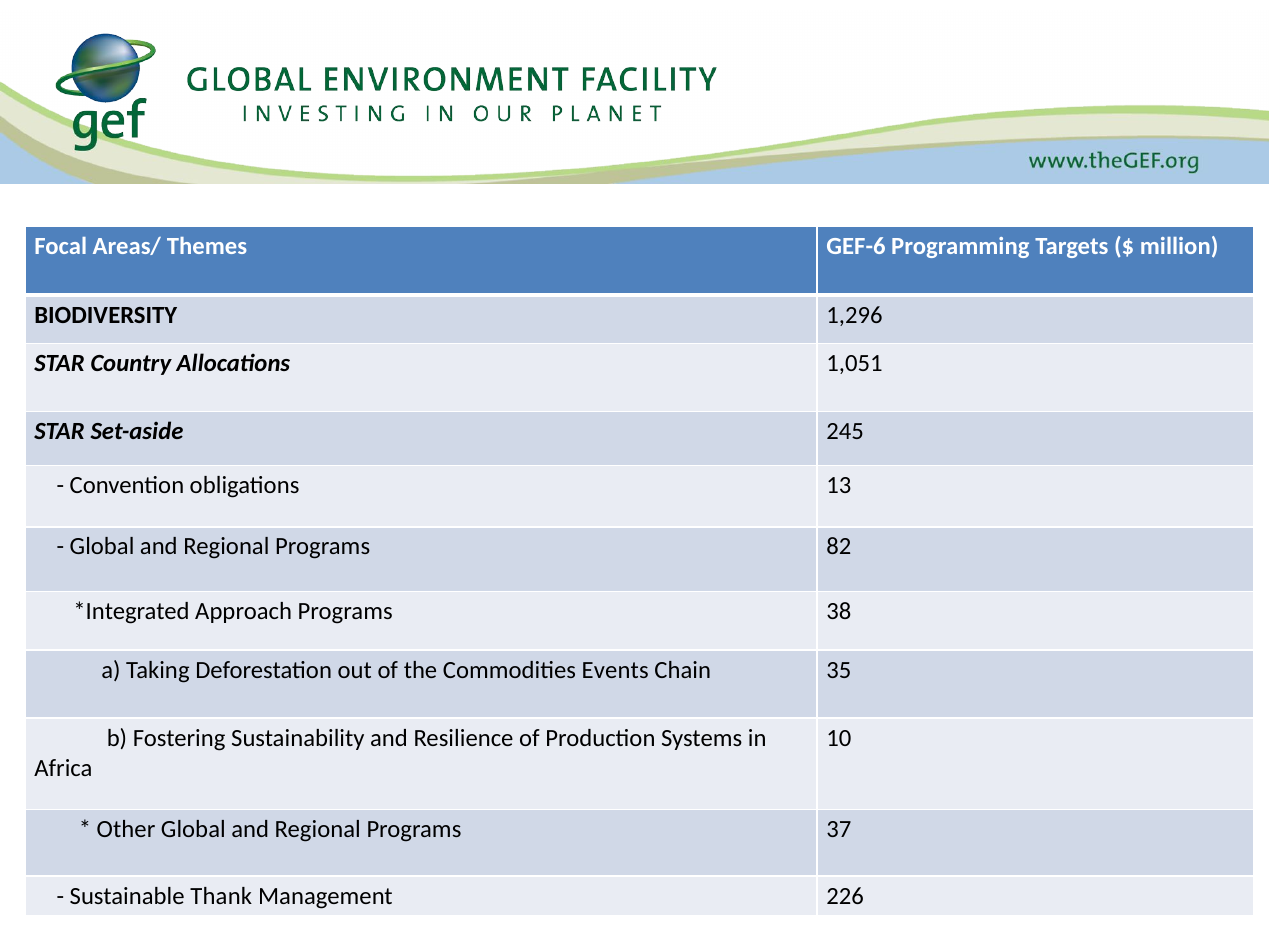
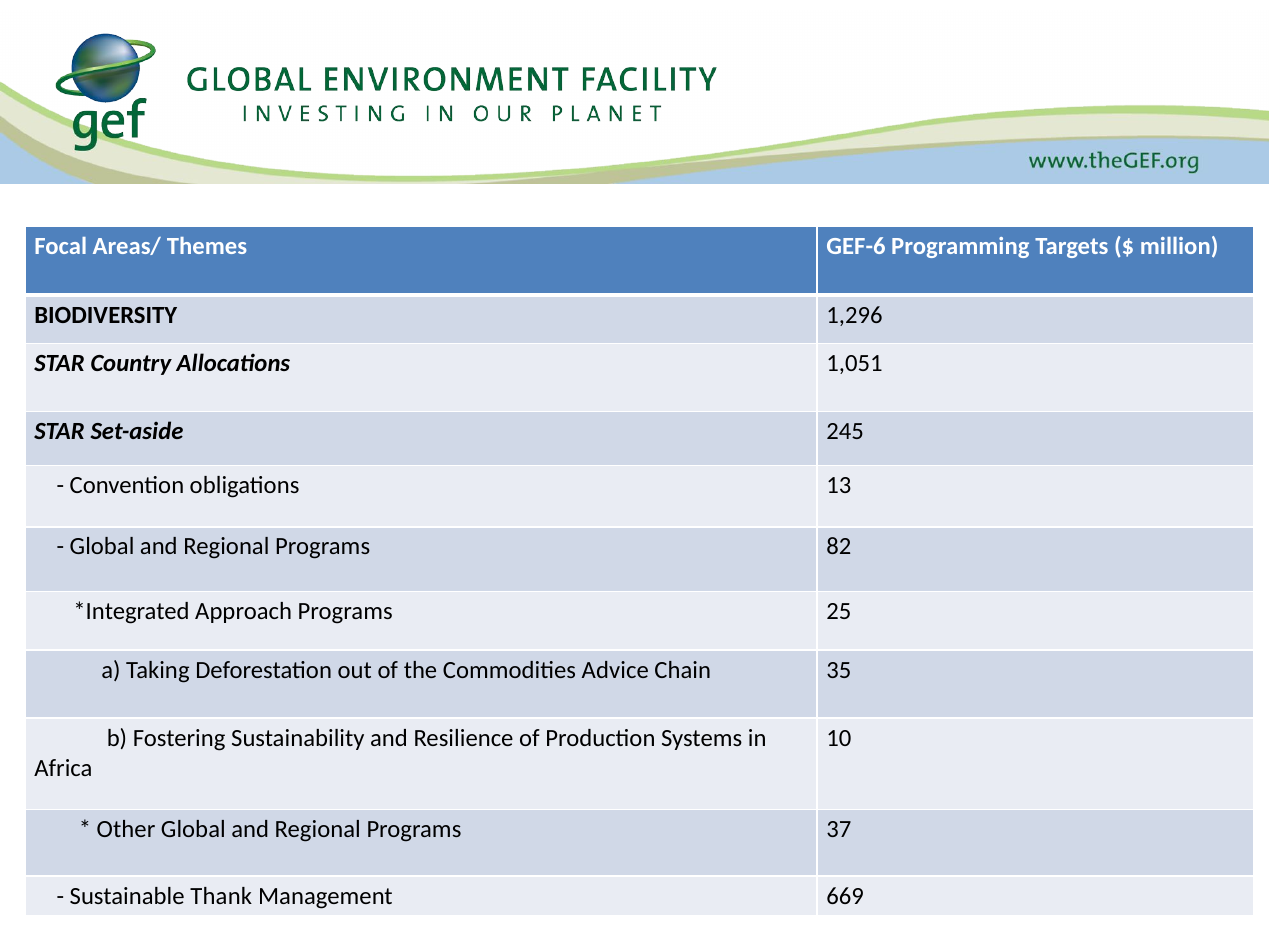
38: 38 -> 25
Events: Events -> Advice
226: 226 -> 669
